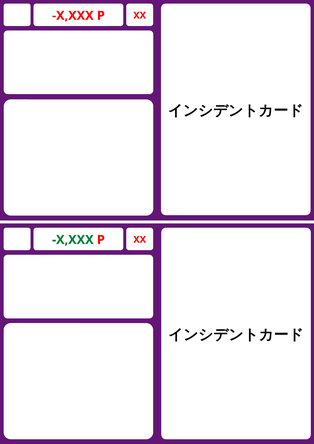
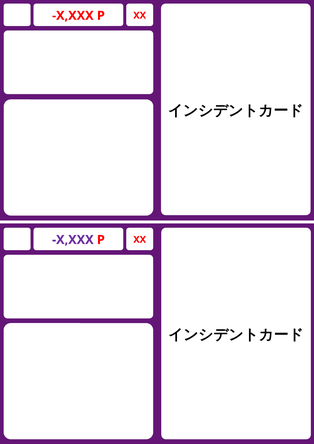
X,XXX at (73, 240) colour: green -> purple
